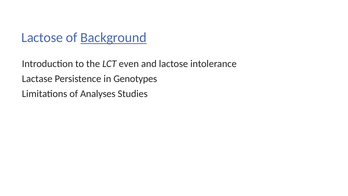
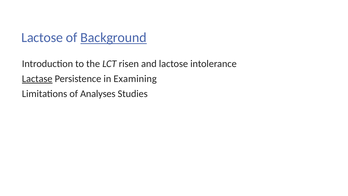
even: even -> risen
Lactase underline: none -> present
Genotypes: Genotypes -> Examining
